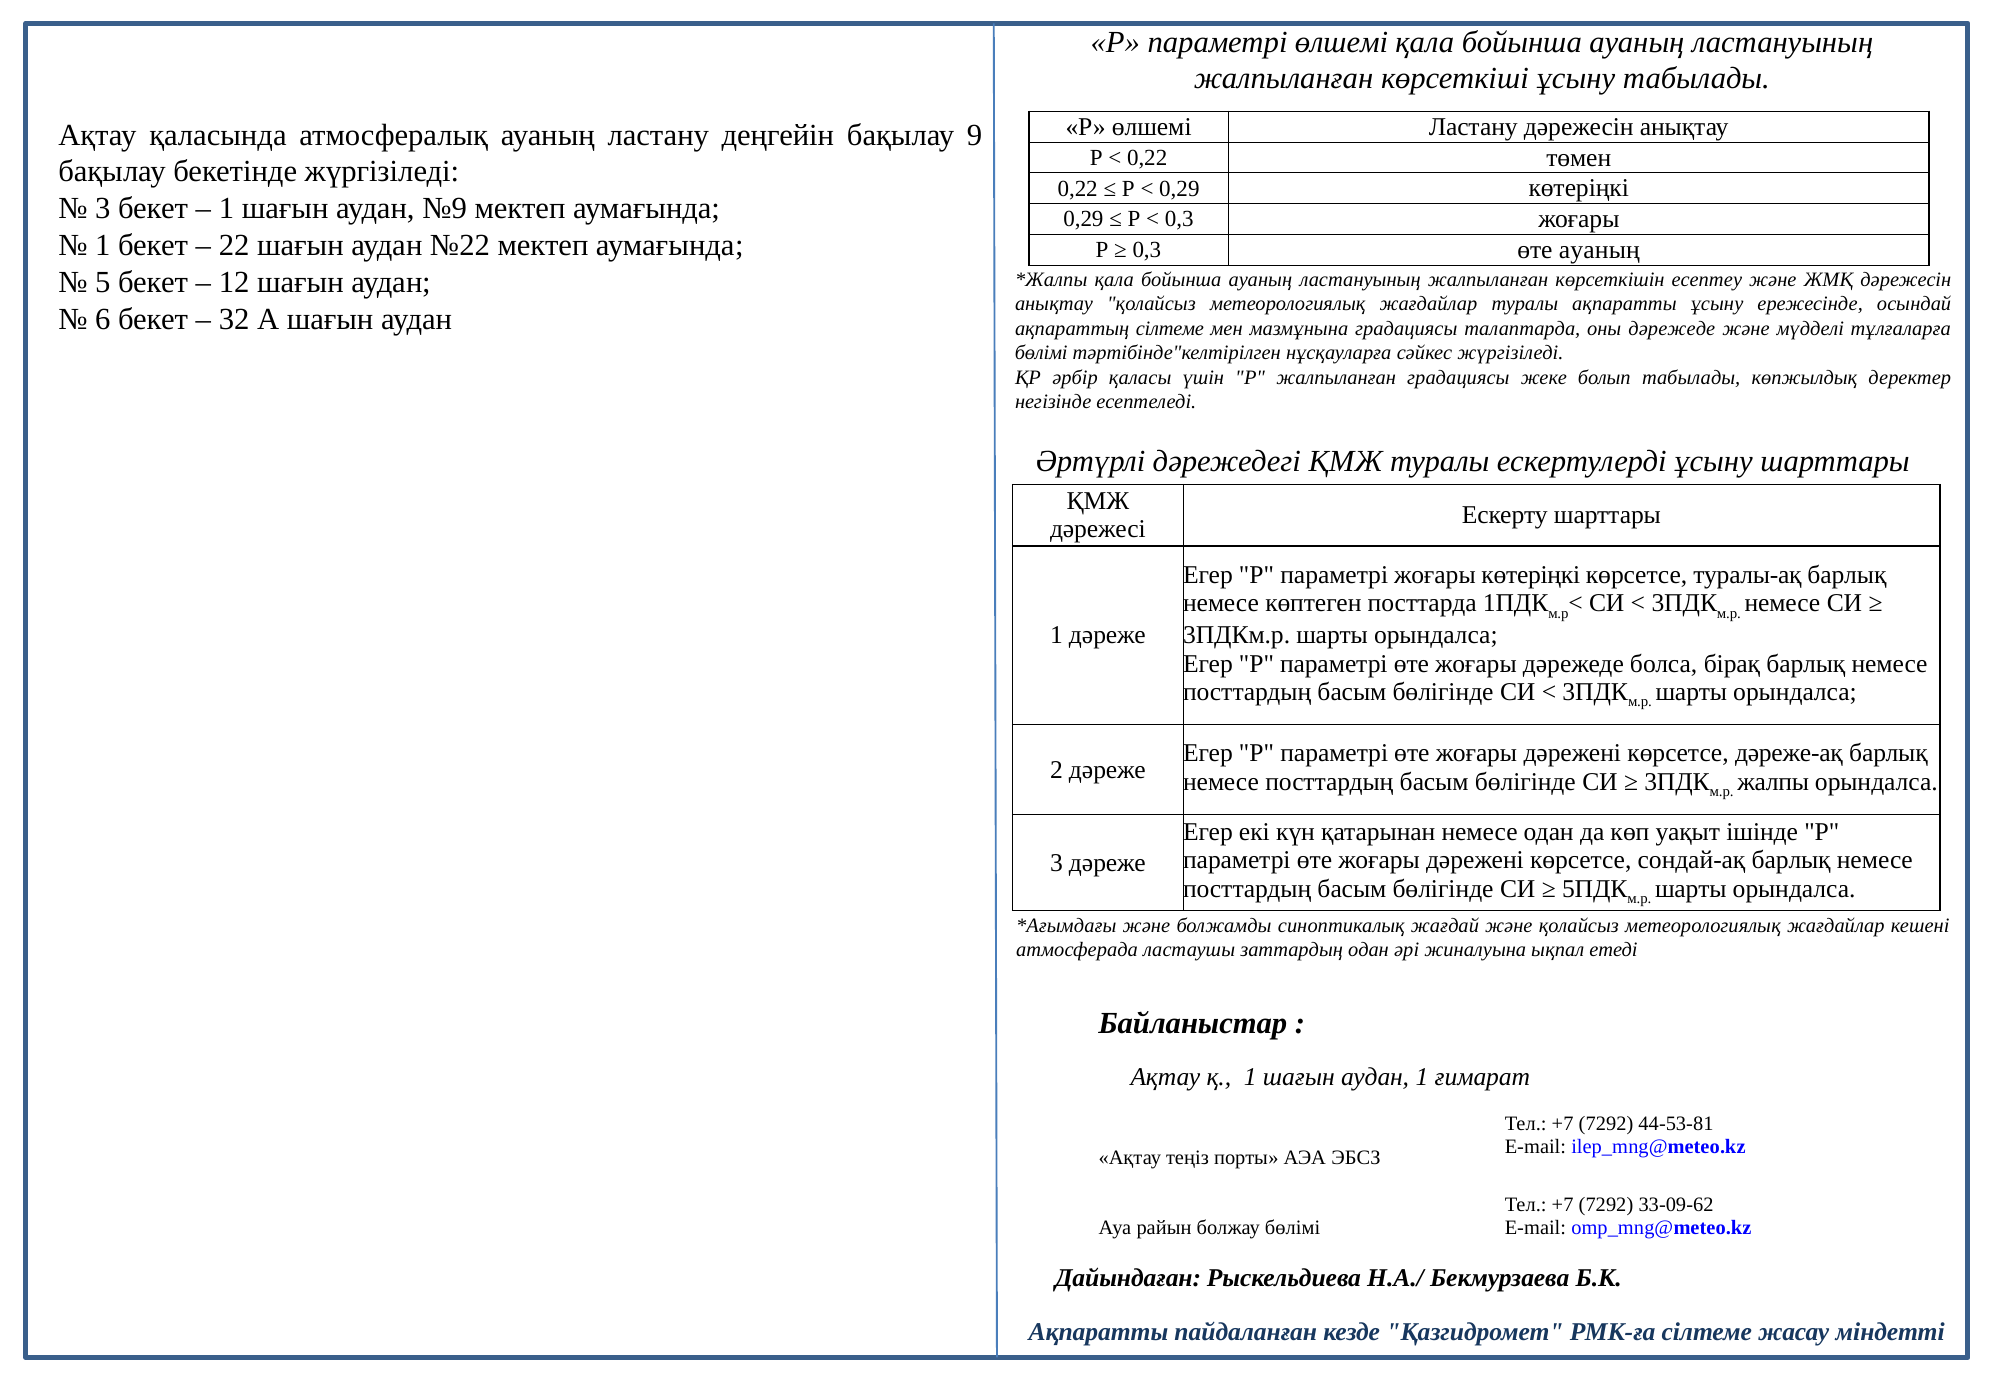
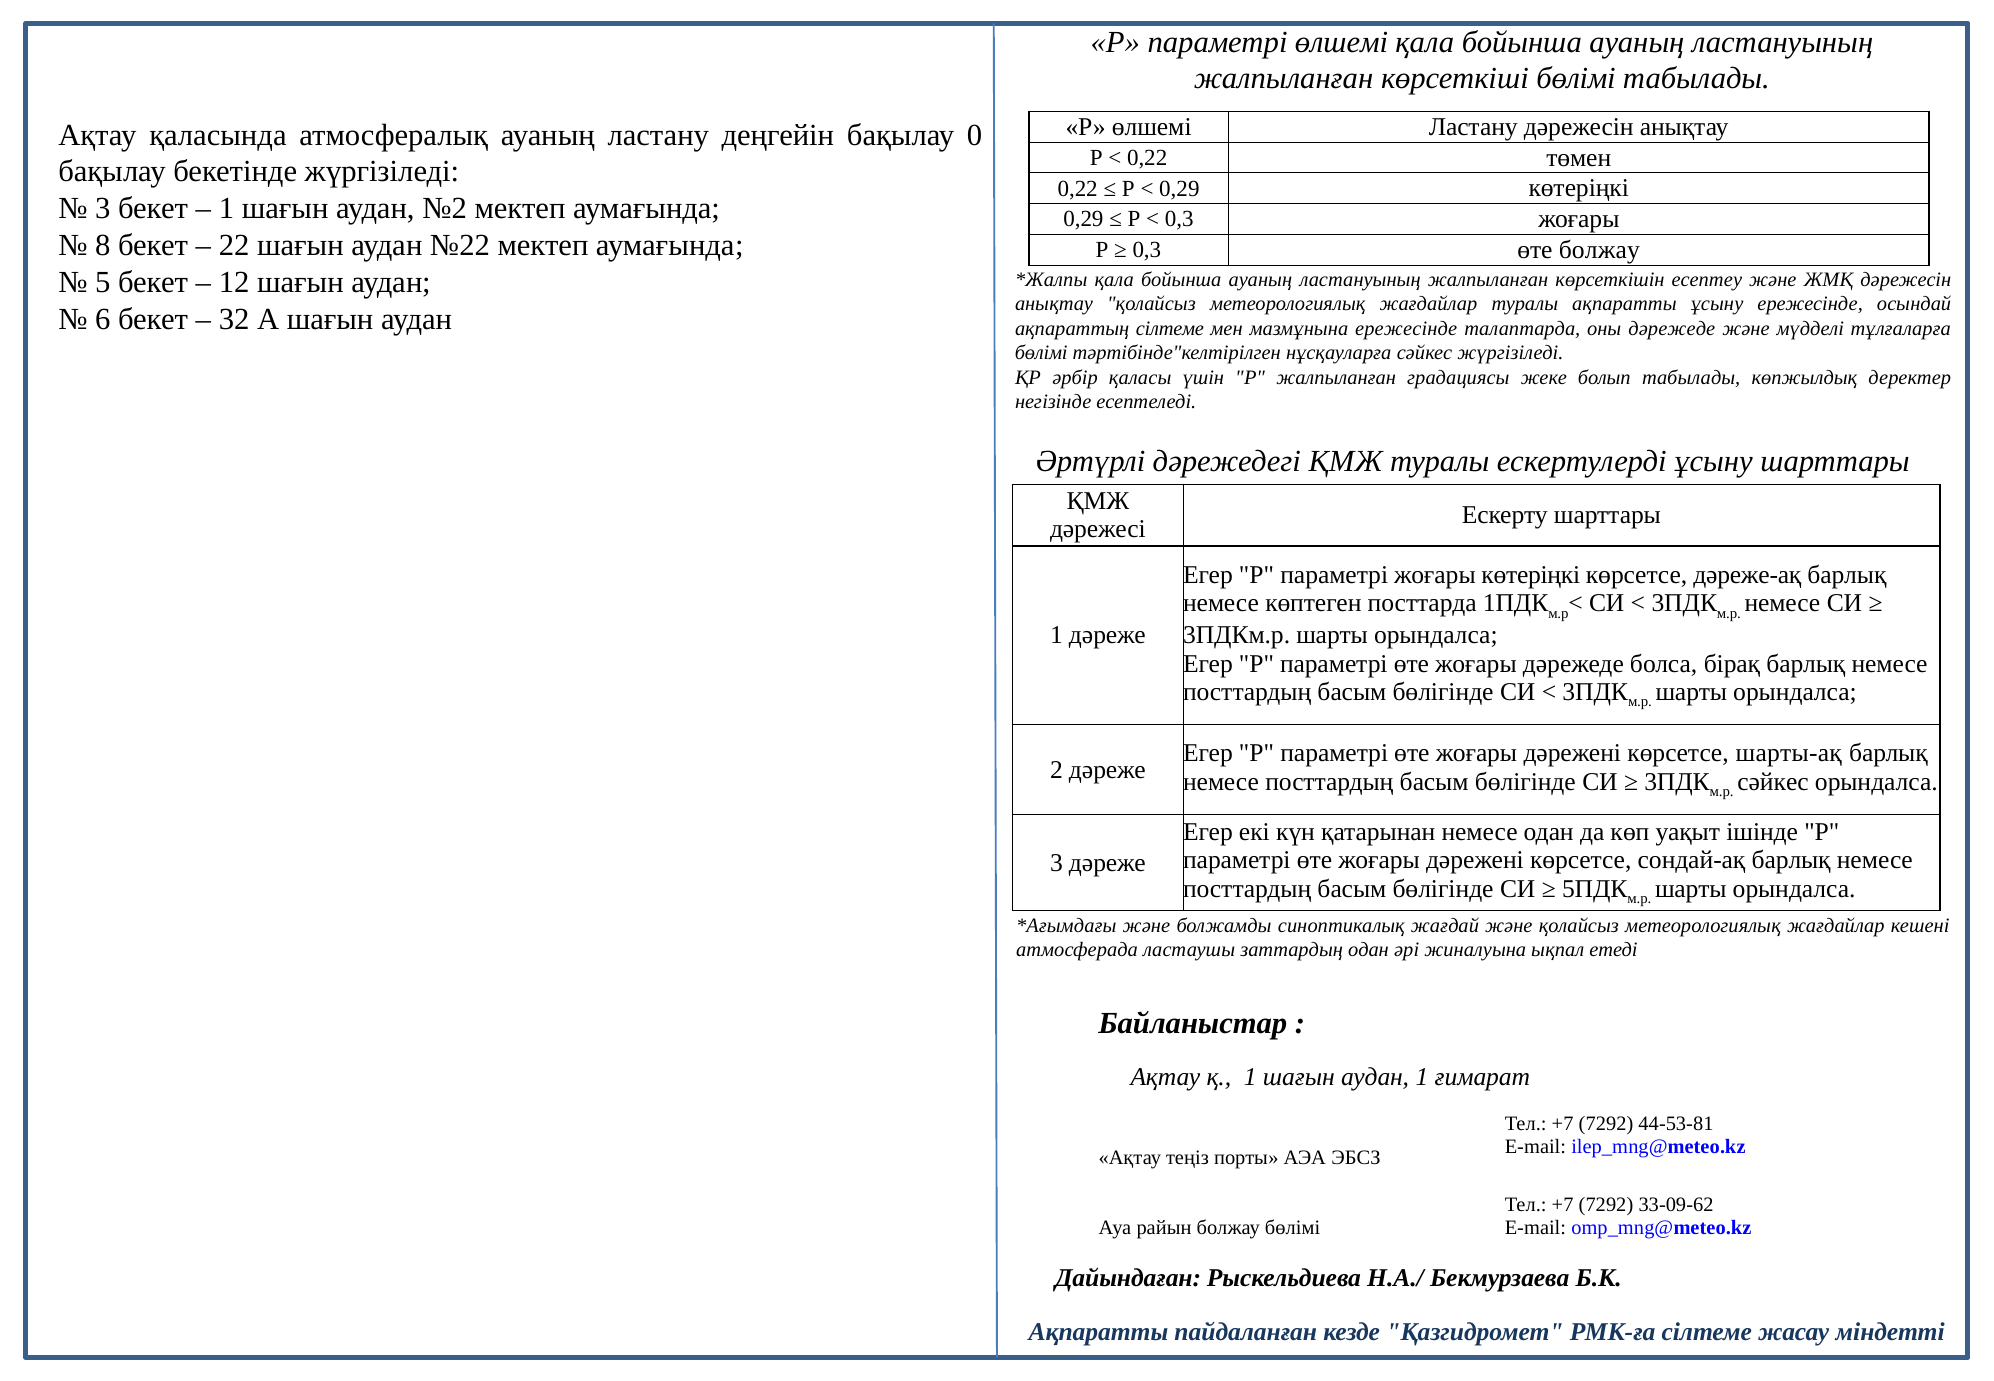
көрсеткіші ұсыну: ұсыну -> бөлімі
9: 9 -> 0
№9: №9 -> №2
1 at (103, 245): 1 -> 8
өте ауаның: ауаның -> болжау
мазмұнына градациясы: градациясы -> ережесінде
туралы-ақ: туралы-ақ -> дәреже-ақ
дәреже-ақ: дәреже-ақ -> шарты-ақ
жалпы at (1773, 781): жалпы -> сәйкес
